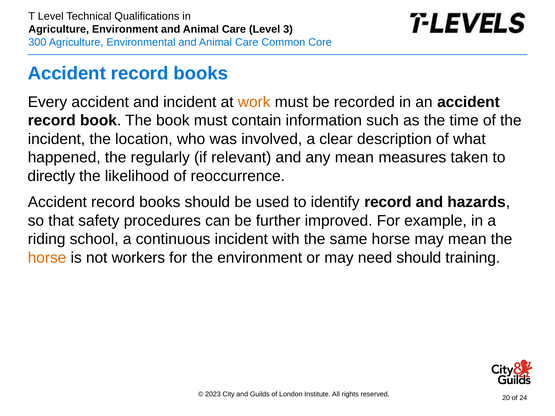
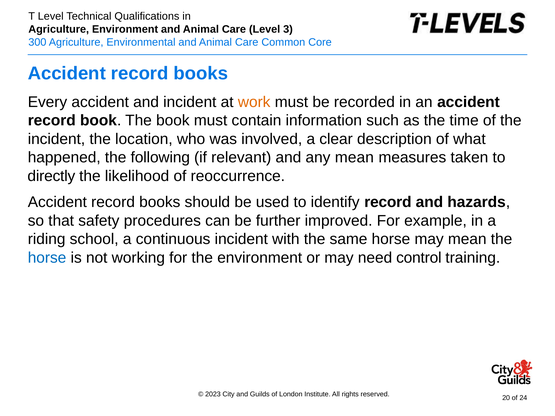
regularly: regularly -> following
horse at (47, 258) colour: orange -> blue
workers: workers -> working
need should: should -> control
